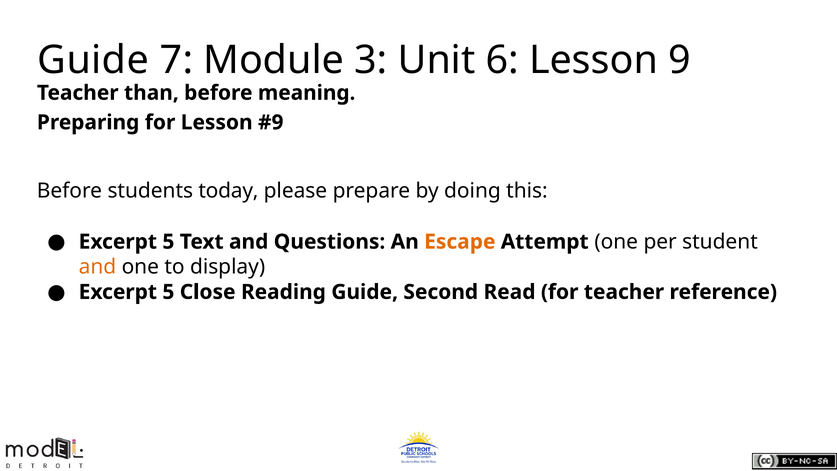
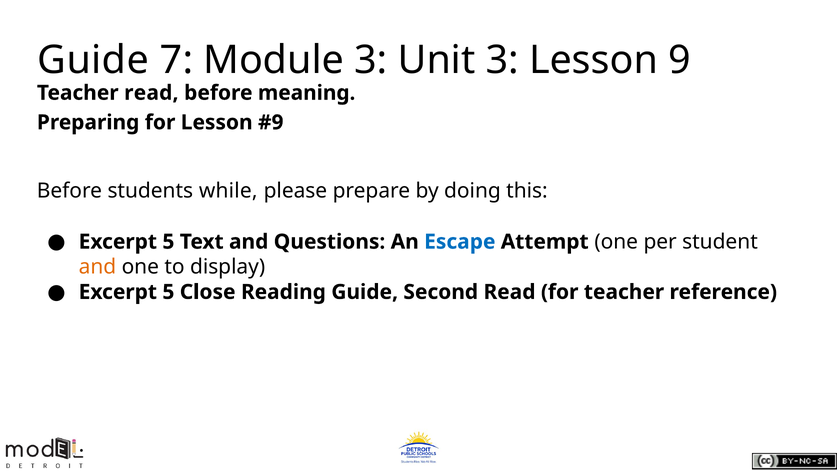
Unit 6: 6 -> 3
Teacher than: than -> read
today: today -> while
Escape colour: orange -> blue
